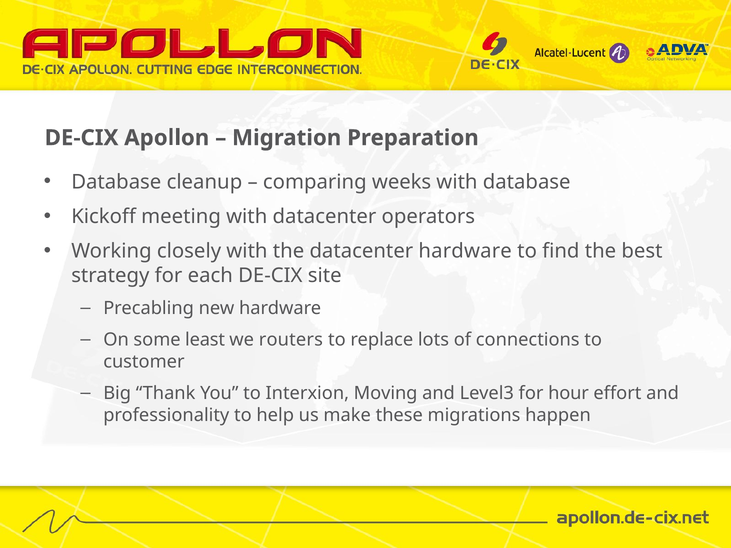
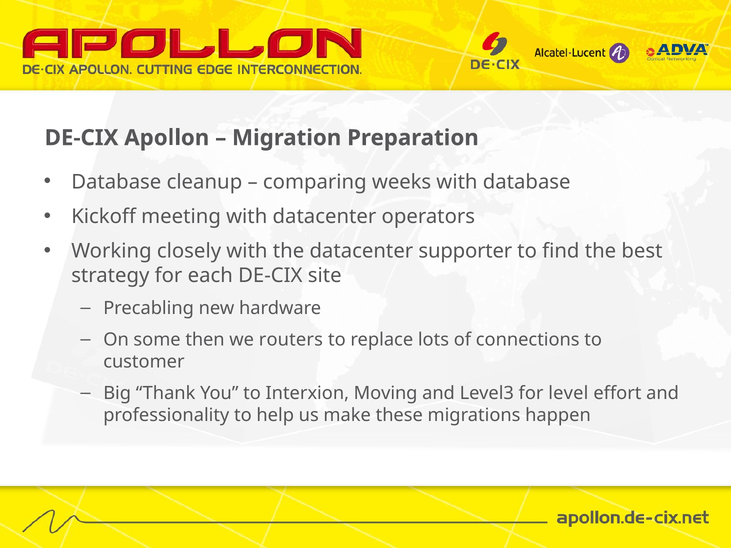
datacenter hardware: hardware -> supporter
least: least -> then
hour: hour -> level
